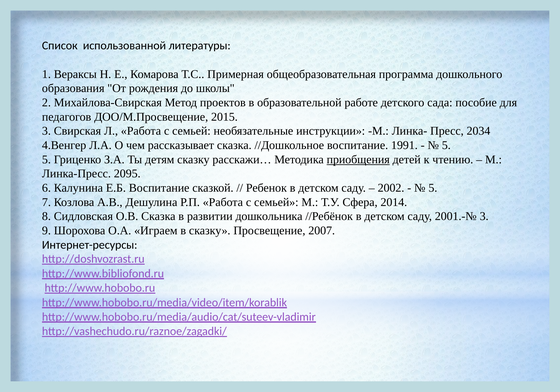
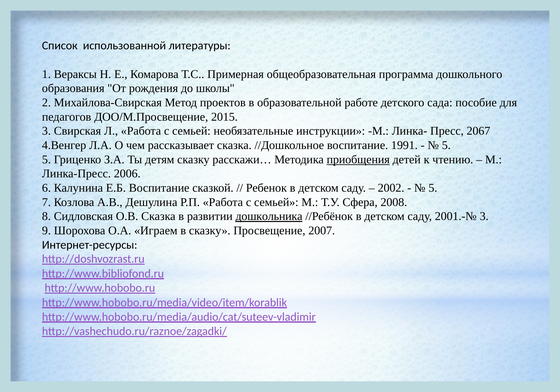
2034: 2034 -> 2067
2095: 2095 -> 2006
2014: 2014 -> 2008
дошкольника underline: none -> present
